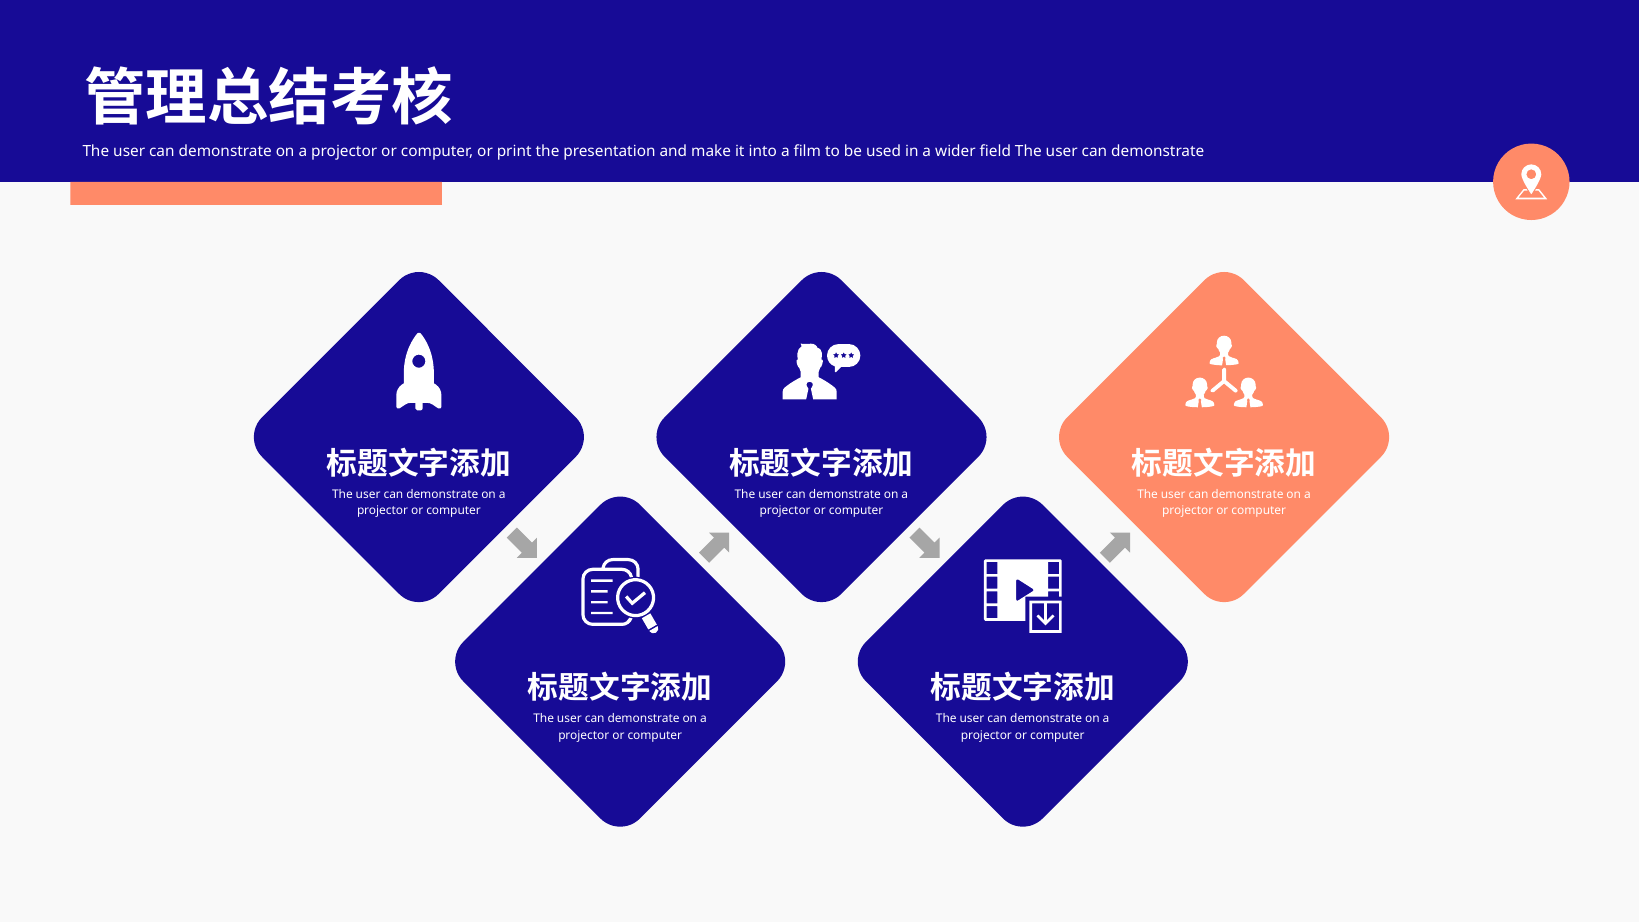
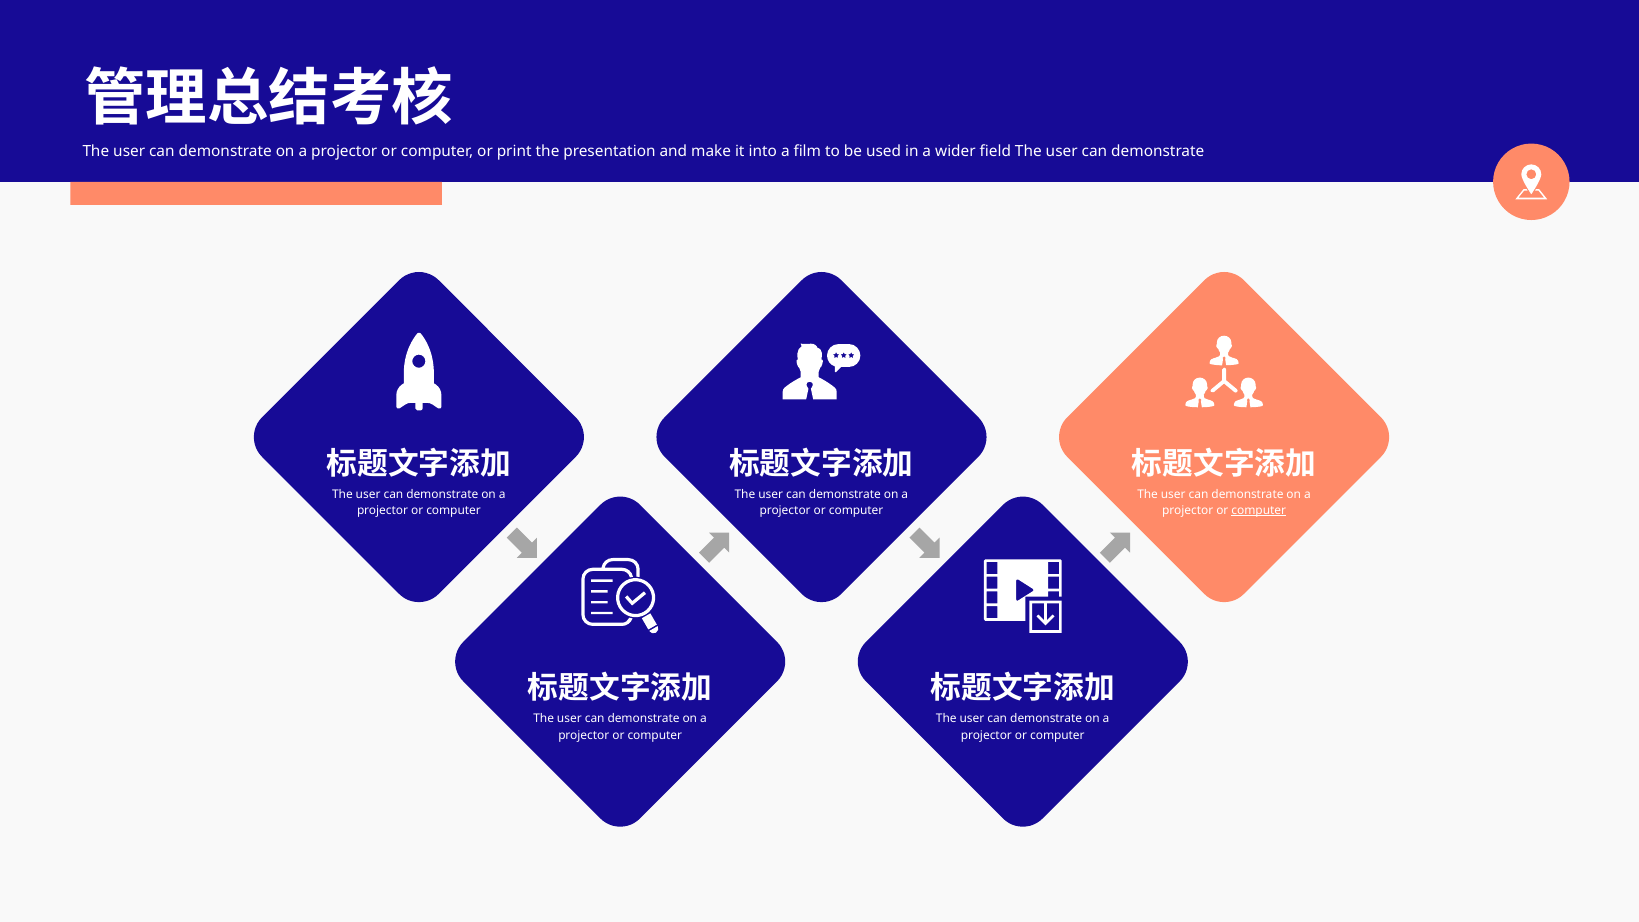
computer at (1259, 510) underline: none -> present
